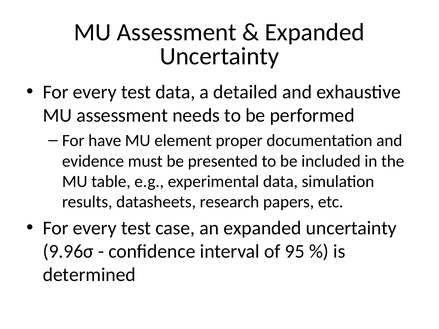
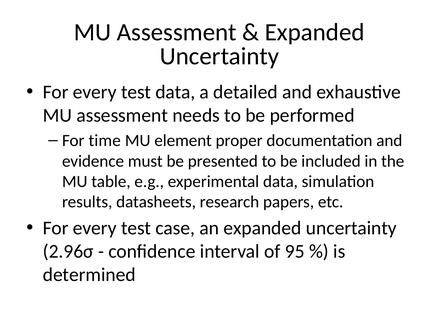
have: have -> time
9.96σ: 9.96σ -> 2.96σ
